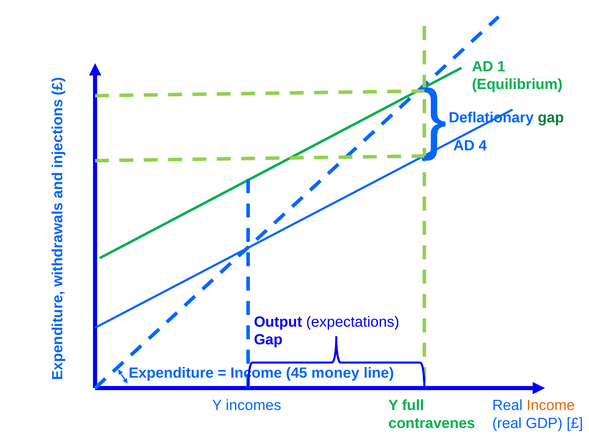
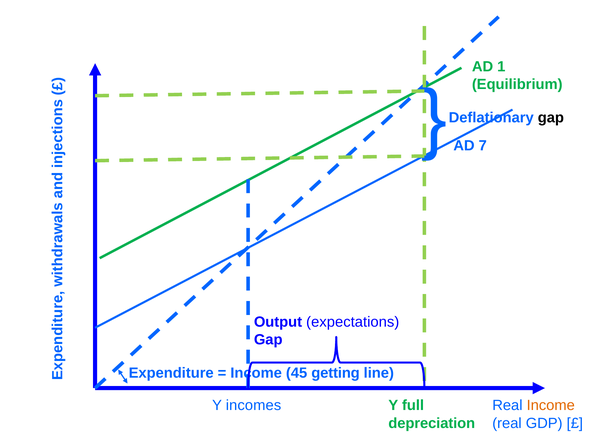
4: 4 -> 7
gap at (551, 118) colour: green -> black
money: money -> getting
contravenes: contravenes -> depreciation
